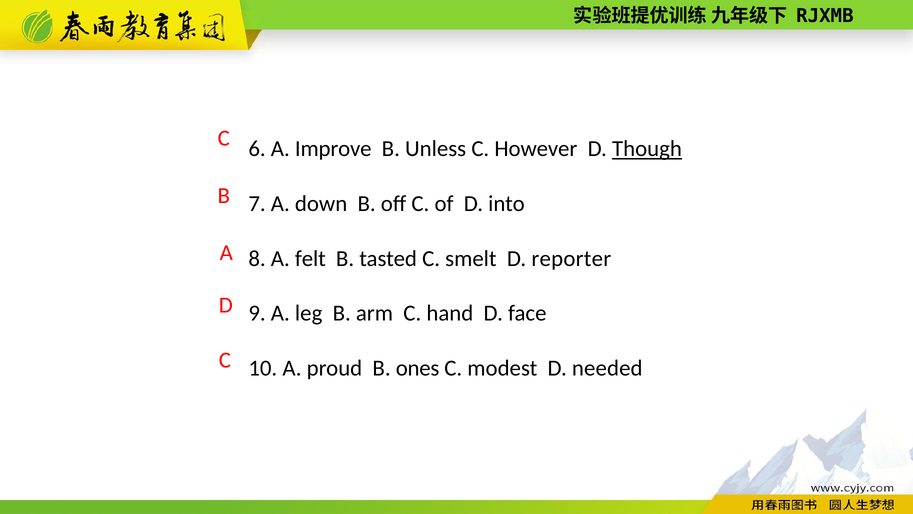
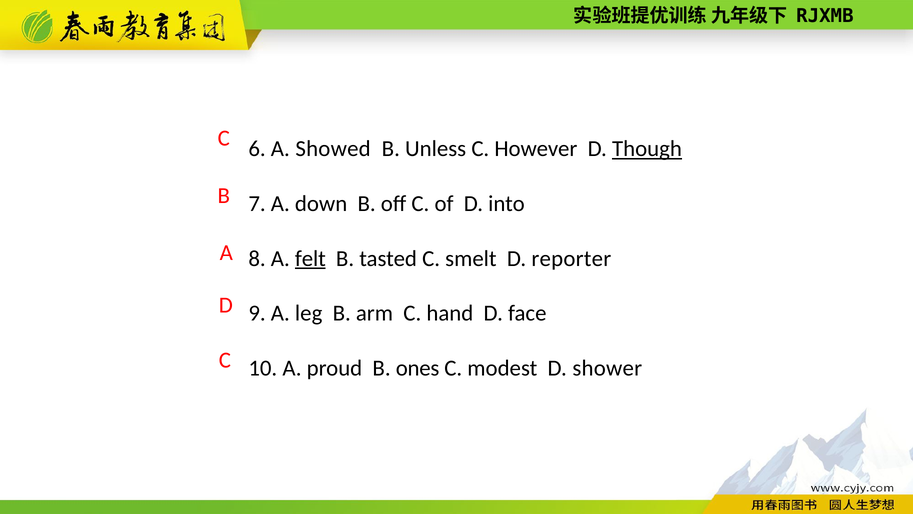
Improve: Improve -> Showed
felt underline: none -> present
needed: needed -> shower
